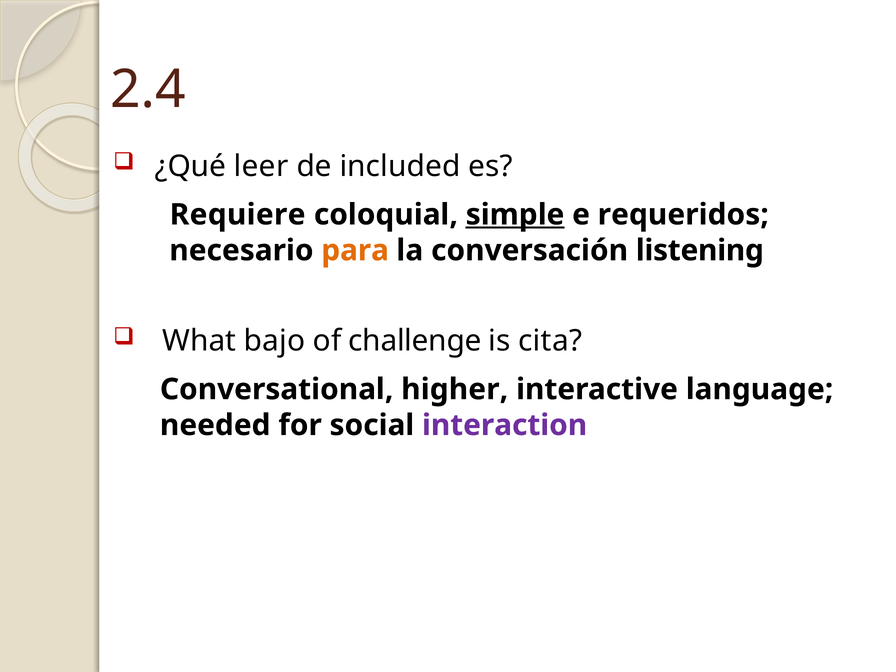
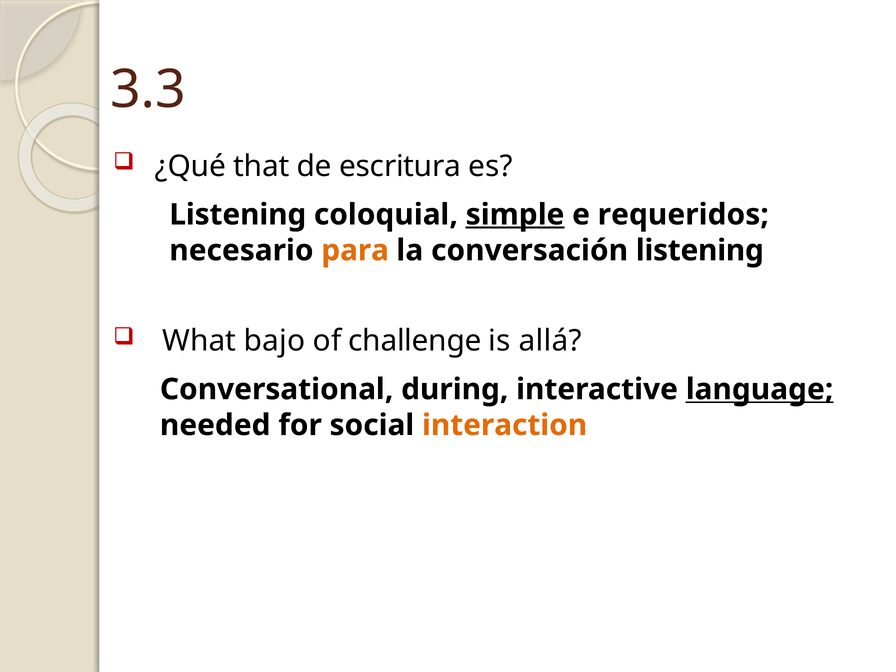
2.4: 2.4 -> 3.3
leer: leer -> that
included: included -> escritura
Requiere at (238, 215): Requiere -> Listening
cita: cita -> allá
higher: higher -> during
language underline: none -> present
interaction colour: purple -> orange
